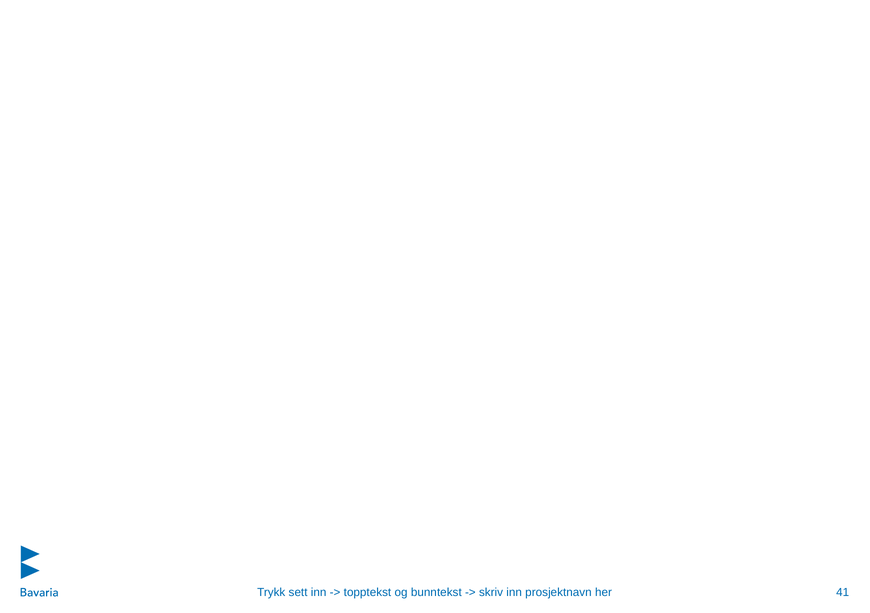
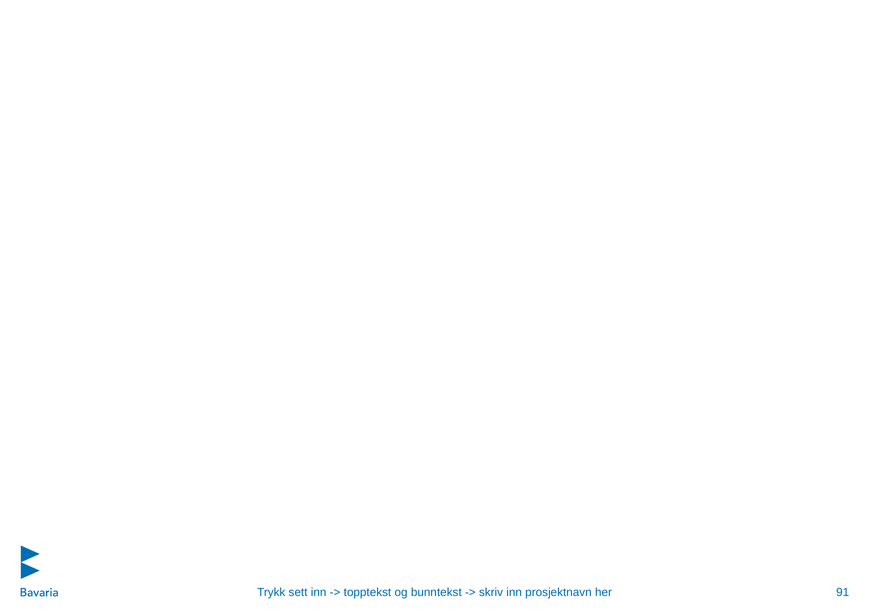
41: 41 -> 91
